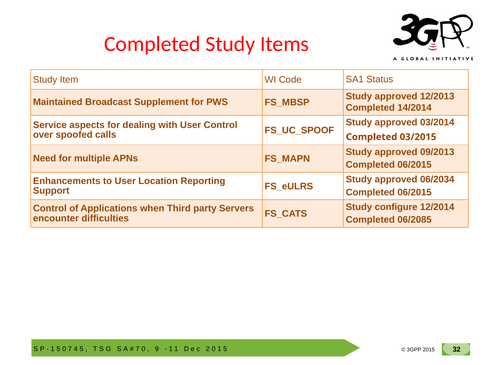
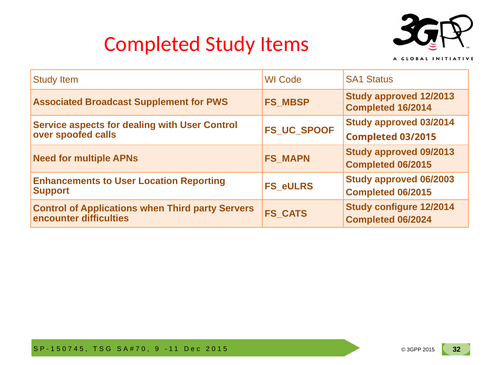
Maintained: Maintained -> Associated
14/2014: 14/2014 -> 16/2014
06/2034: 06/2034 -> 06/2003
06/2085: 06/2085 -> 06/2024
